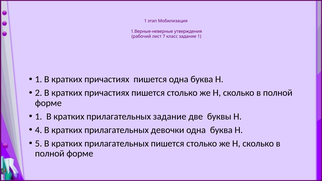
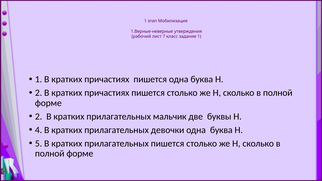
1 at (39, 117): 1 -> 2
прилагательных задание: задание -> мальчик
